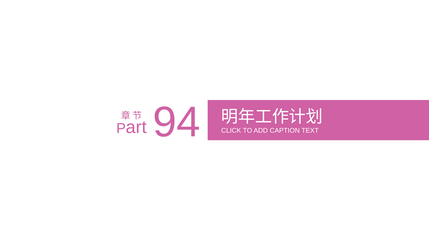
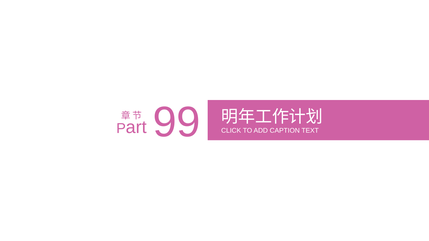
94: 94 -> 99
